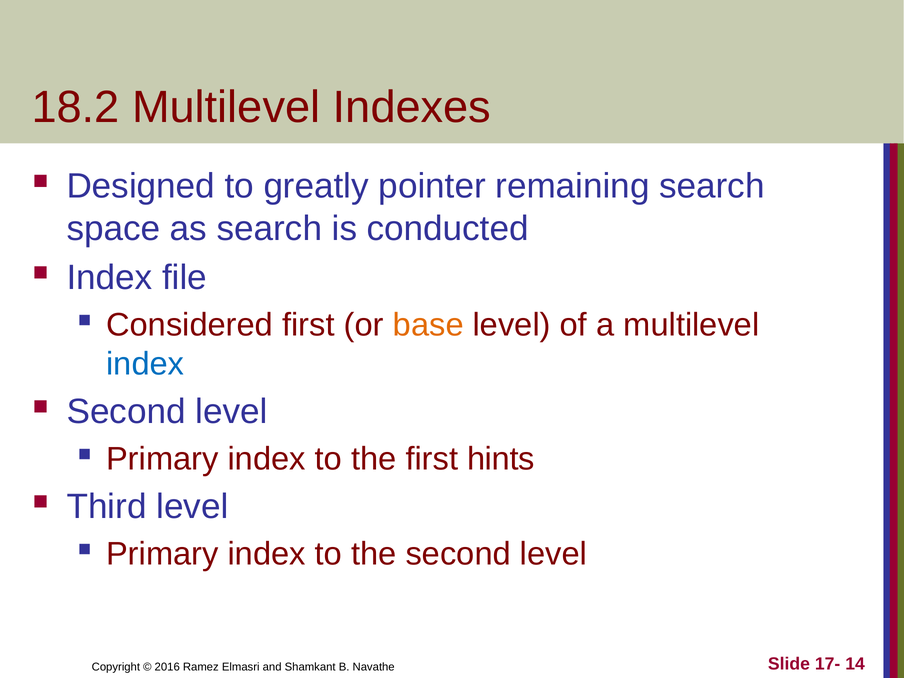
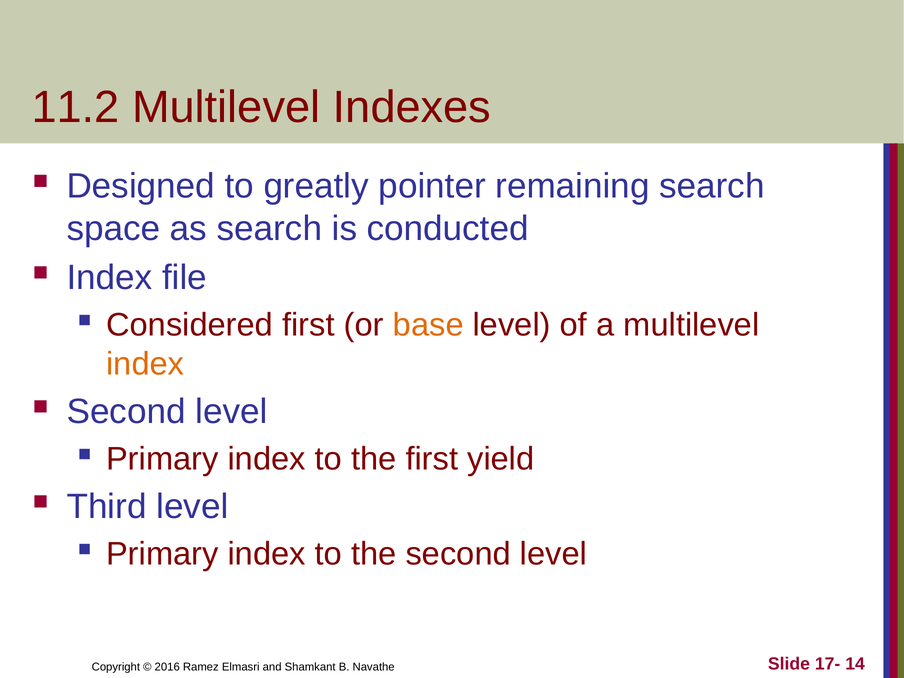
18.2: 18.2 -> 11.2
index at (145, 364) colour: blue -> orange
hints: hints -> yield
